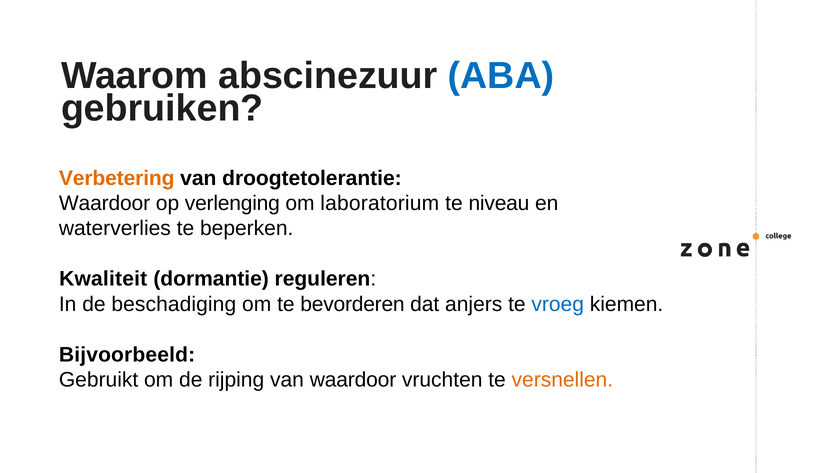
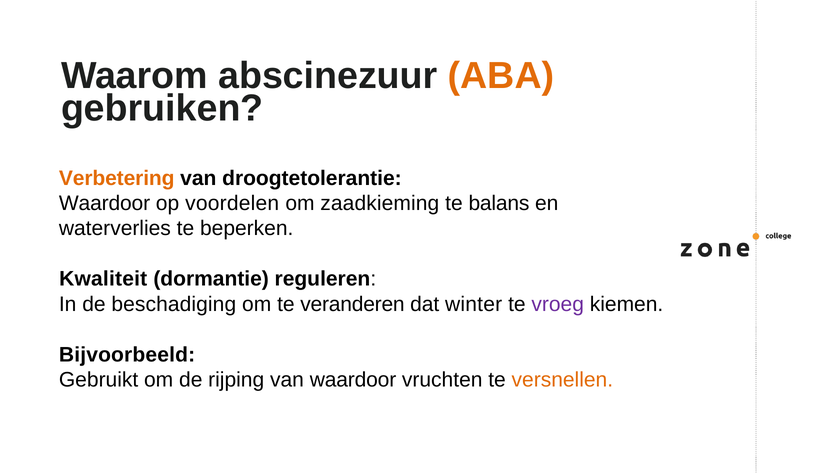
ABA colour: blue -> orange
verlenging: verlenging -> voordelen
laboratorium: laboratorium -> zaadkieming
niveau: niveau -> balans
bevorderen: bevorderen -> veranderen
anjers: anjers -> winter
vroeg colour: blue -> purple
